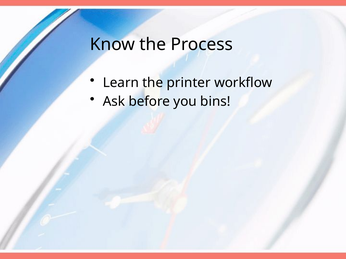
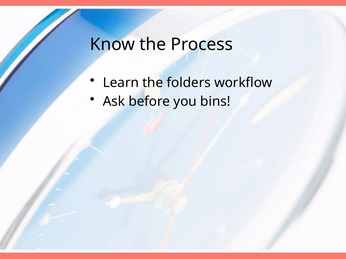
printer: printer -> folders
